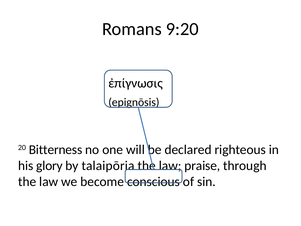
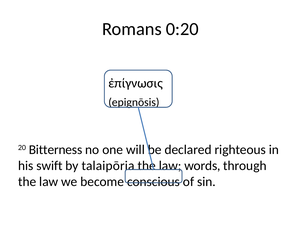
9:20: 9:20 -> 0:20
glory: glory -> swift
praise: praise -> words
